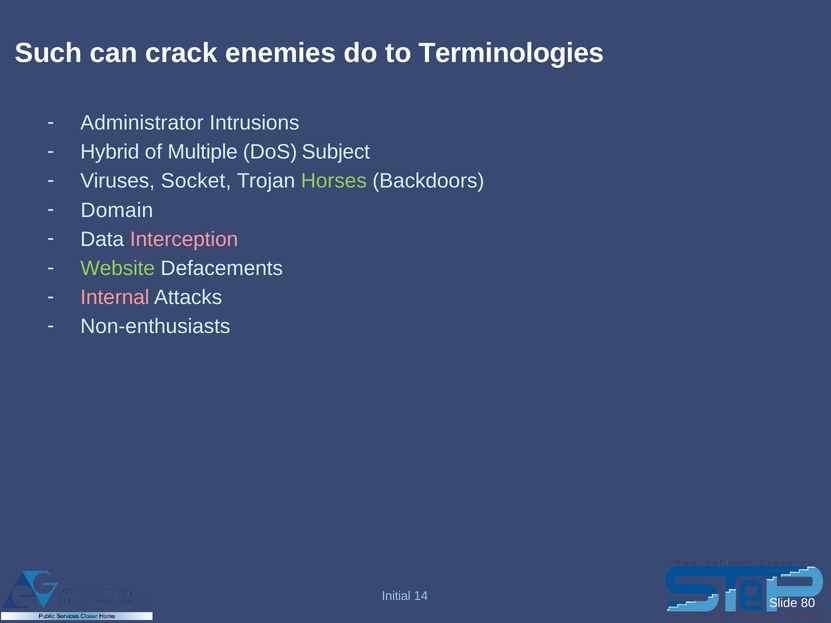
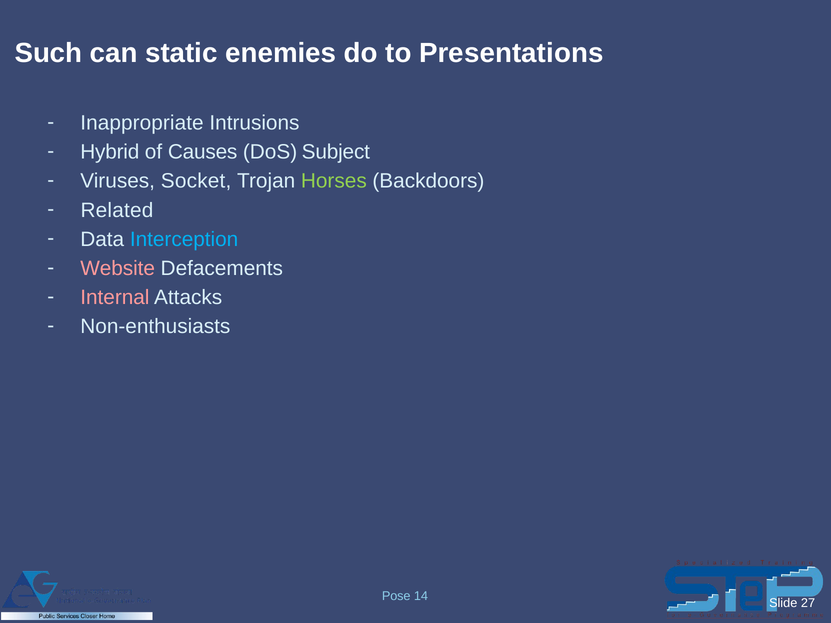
crack: crack -> static
Terminologies: Terminologies -> Presentations
Administrator: Administrator -> Inappropriate
Multiple: Multiple -> Causes
Domain: Domain -> Related
Interception colour: pink -> light blue
Website colour: light green -> pink
Initial: Initial -> Pose
80: 80 -> 27
